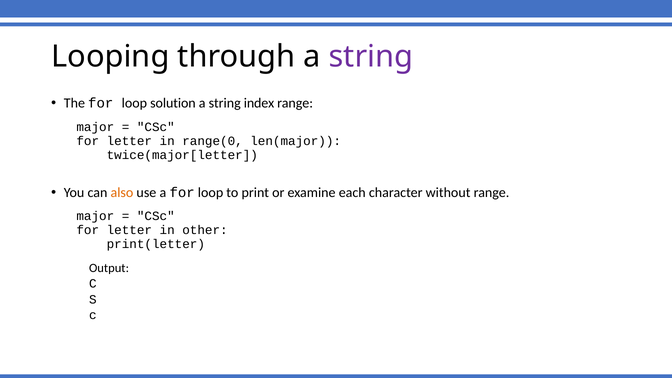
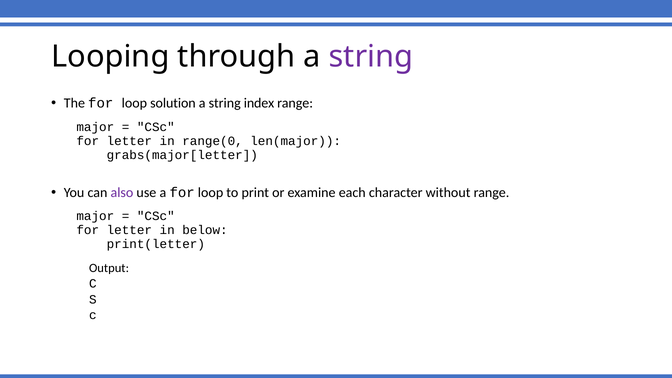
twice(major[letter: twice(major[letter -> grabs(major[letter
also colour: orange -> purple
other: other -> below
